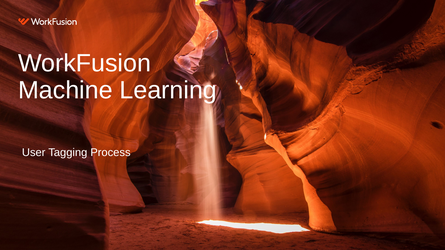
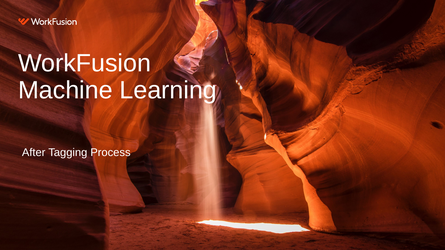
User: User -> After
